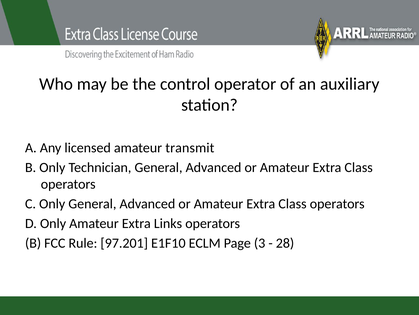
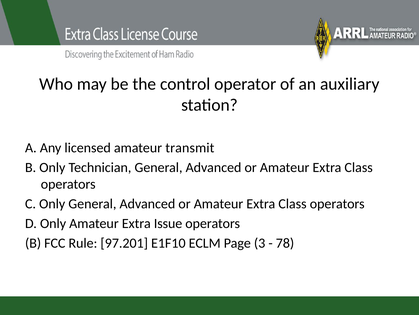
Links: Links -> Issue
28: 28 -> 78
